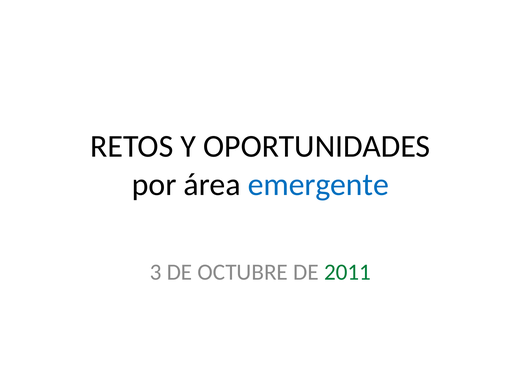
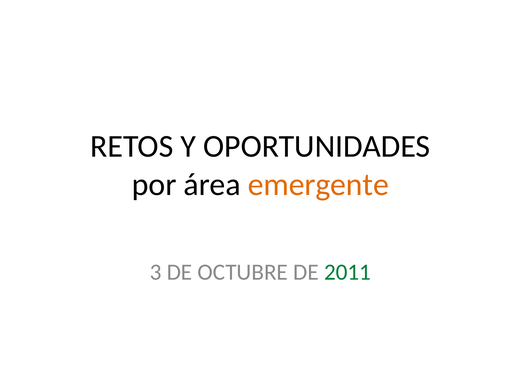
emergente colour: blue -> orange
